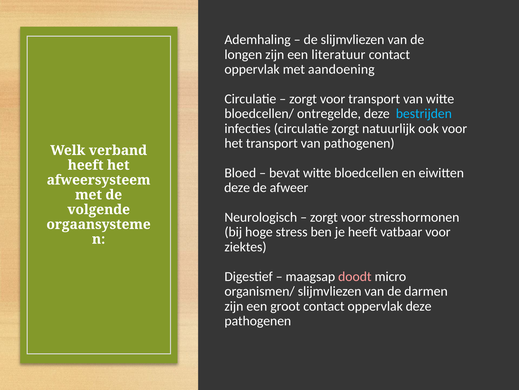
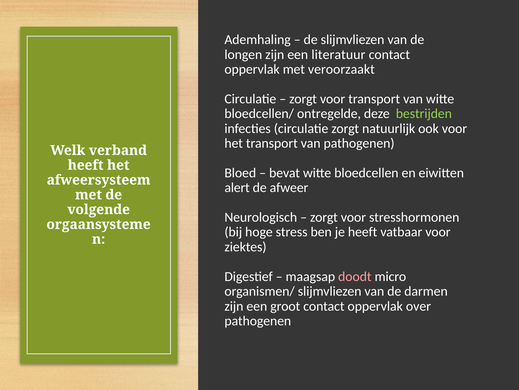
aandoening: aandoening -> veroorzaakt
bestrijden colour: light blue -> light green
deze at (237, 187): deze -> alert
oppervlak deze: deze -> over
